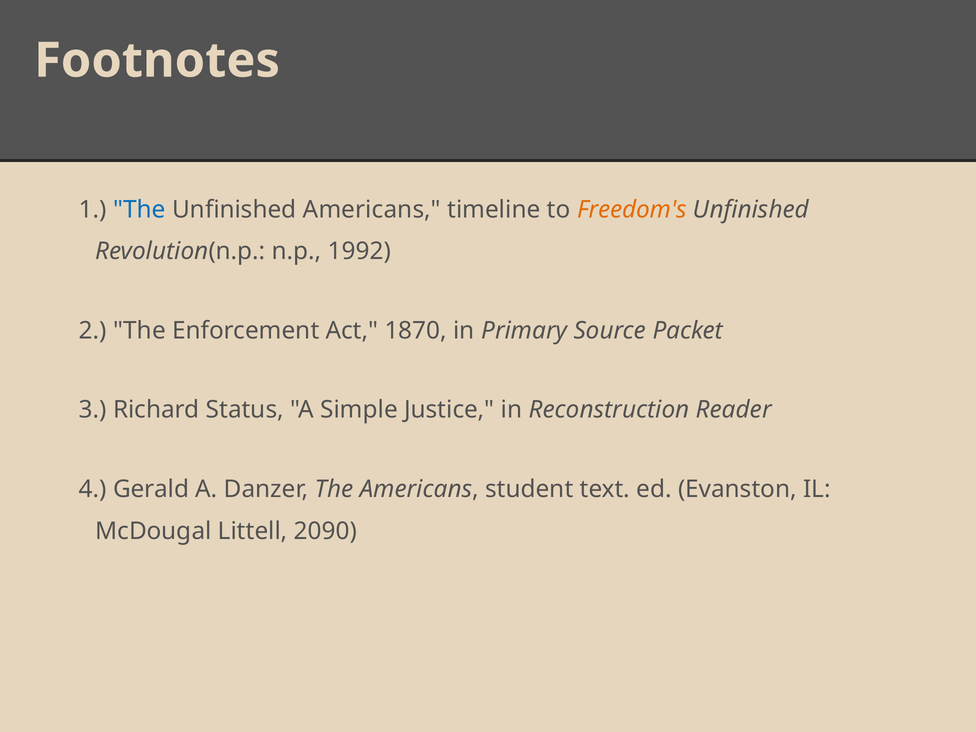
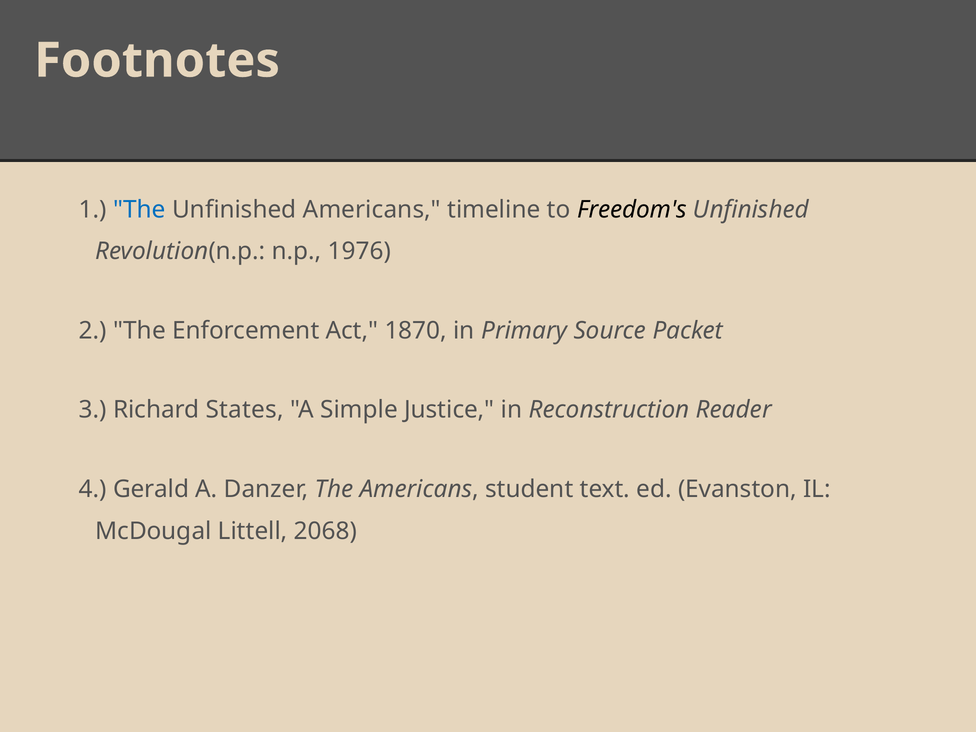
Freedom's colour: orange -> black
1992: 1992 -> 1976
Status: Status -> States
2090: 2090 -> 2068
